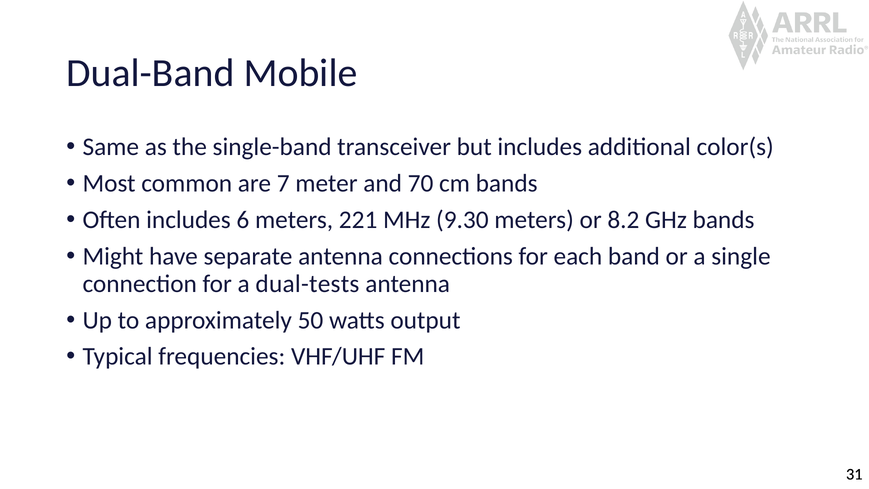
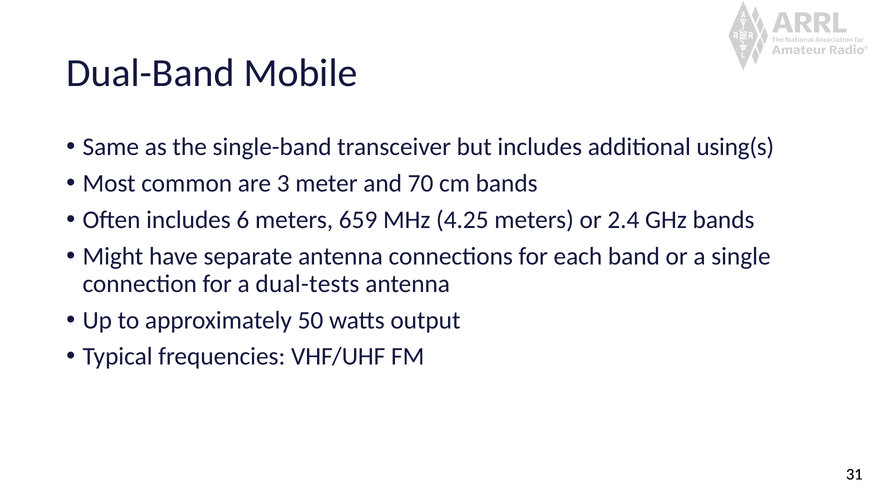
color(s: color(s -> using(s
7: 7 -> 3
221: 221 -> 659
9.30: 9.30 -> 4.25
8.2: 8.2 -> 2.4
